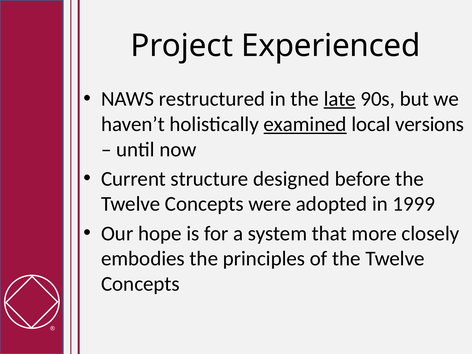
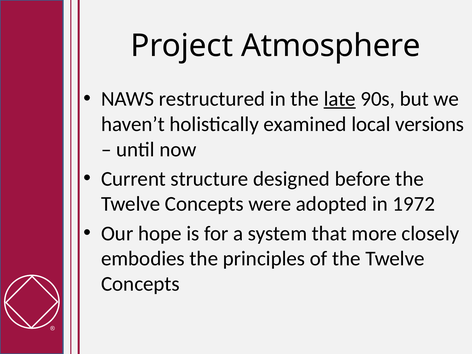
Experienced: Experienced -> Atmosphere
examined underline: present -> none
1999: 1999 -> 1972
